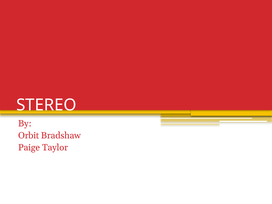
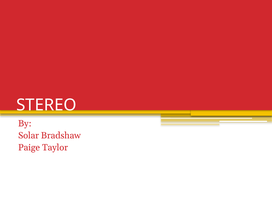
Orbit: Orbit -> Solar
